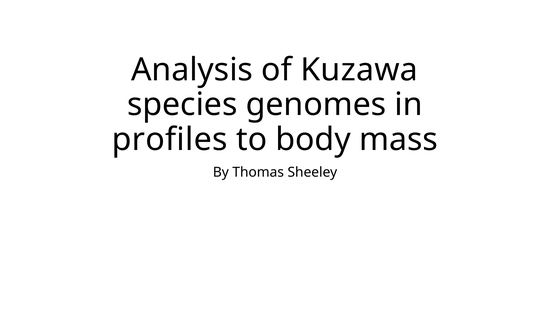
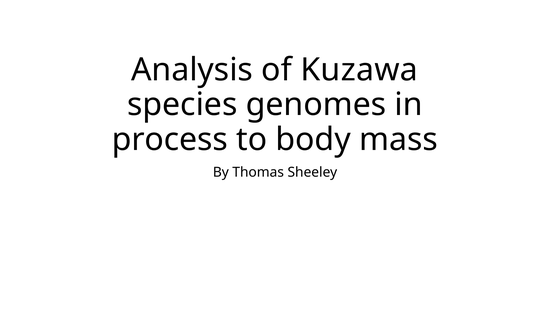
profiles: profiles -> process
